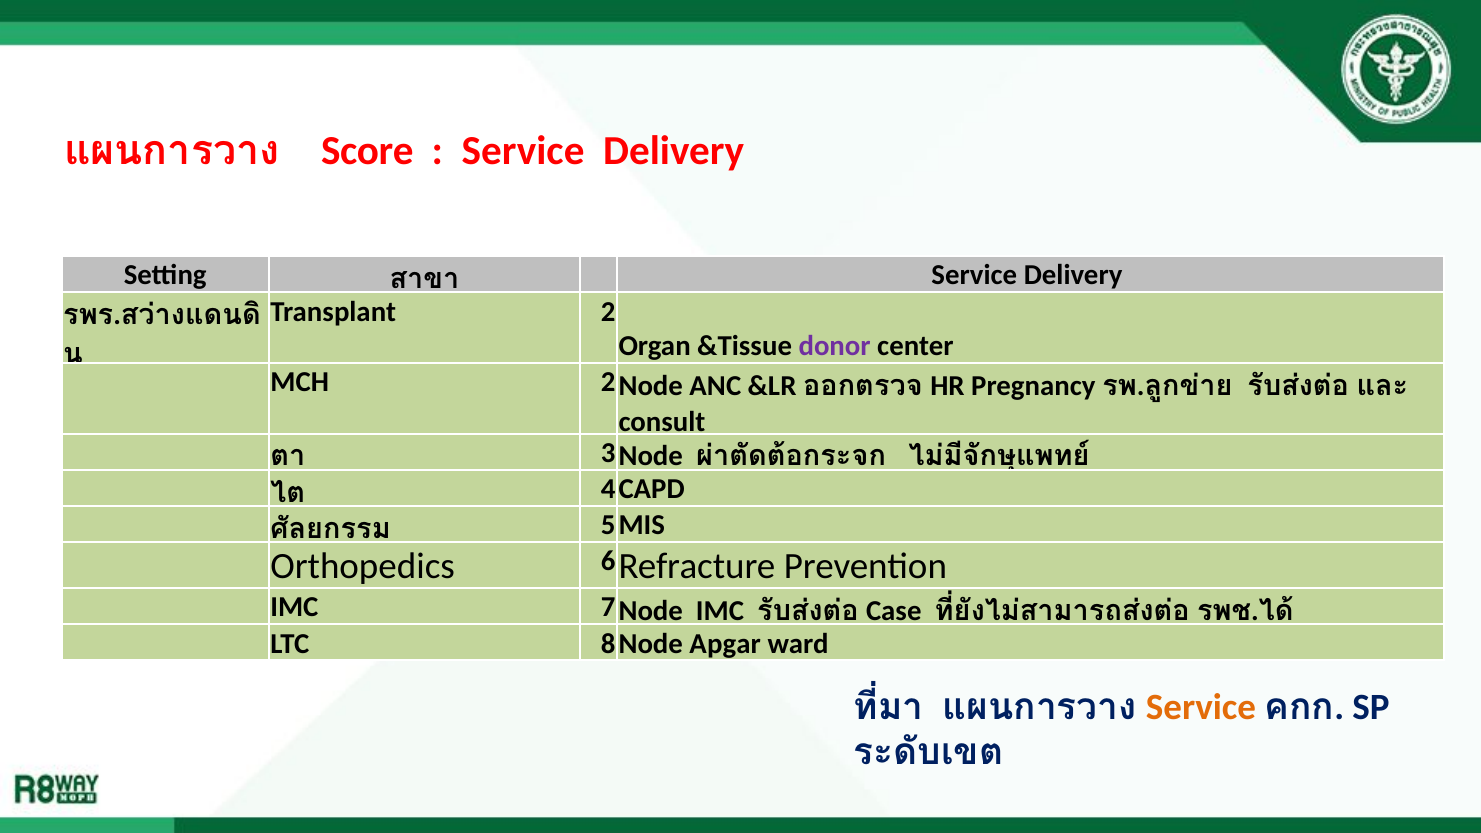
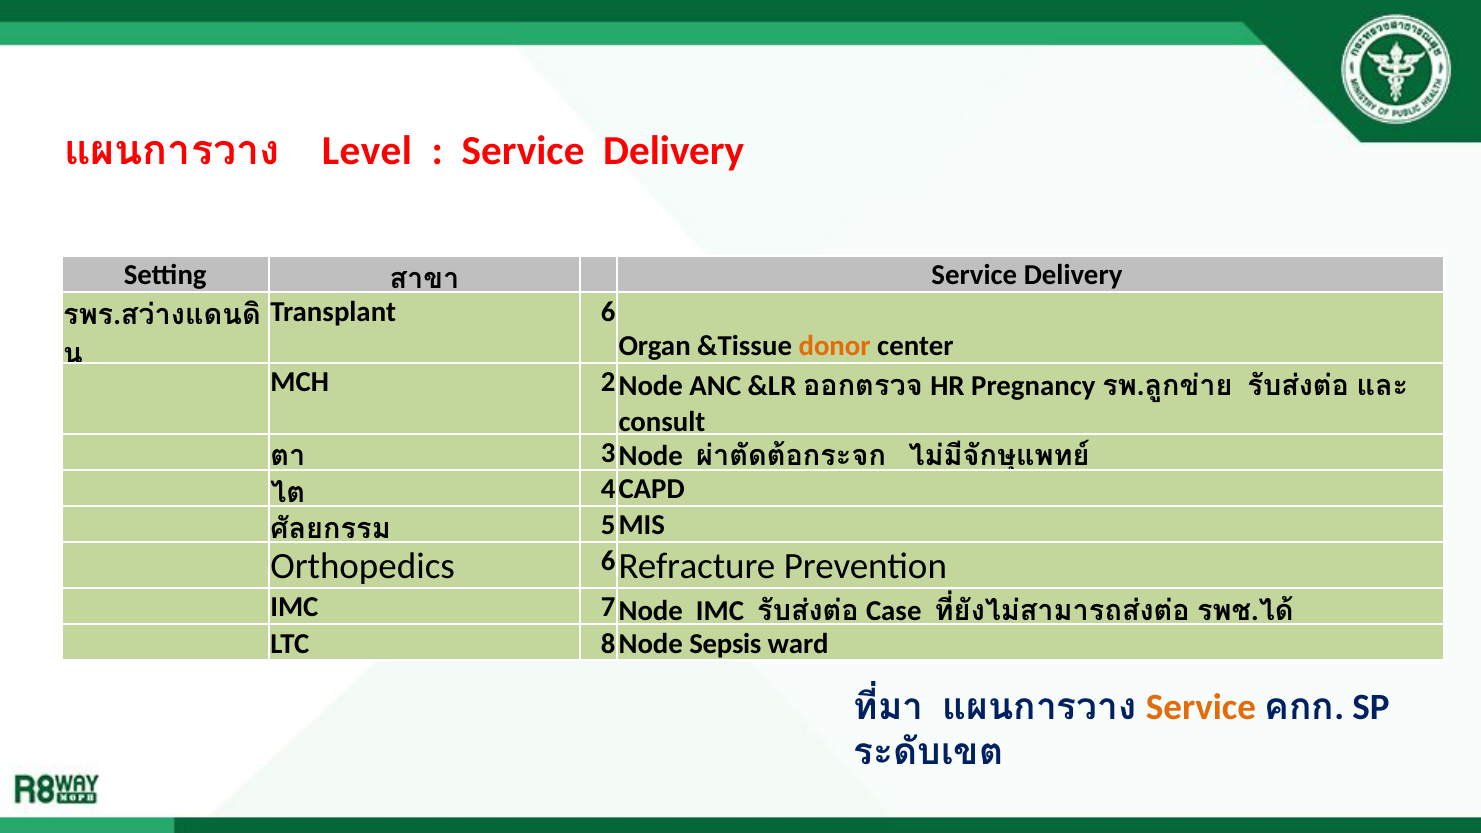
Score: Score -> Level
2: 2 -> 6
donor colour: purple -> orange
Apgar: Apgar -> Sepsis
